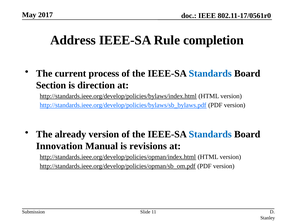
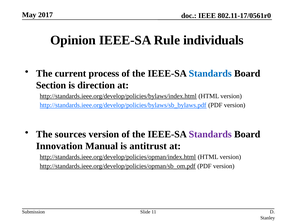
Address: Address -> Opinion
completion: completion -> individuals
already: already -> sources
Standards at (210, 134) colour: blue -> purple
revisions: revisions -> antitrust
